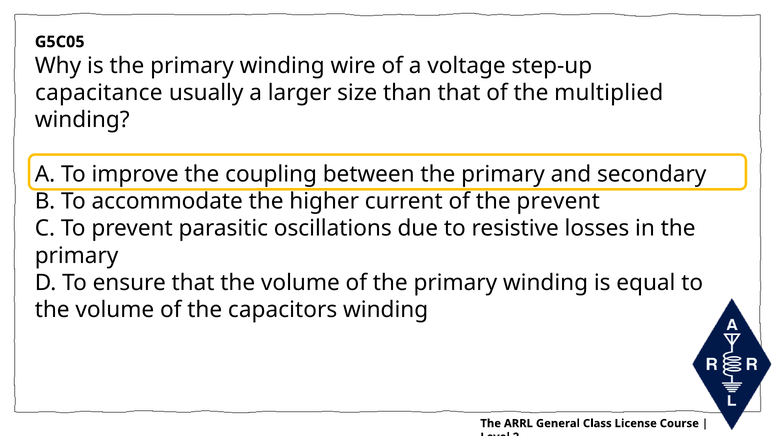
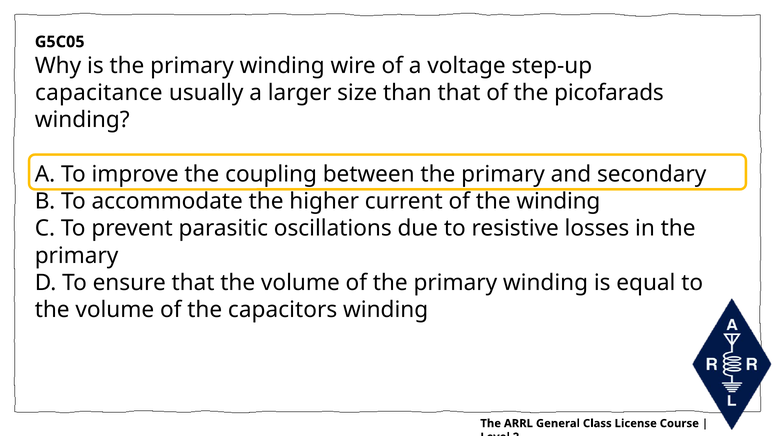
multiplied: multiplied -> picofarads
the prevent: prevent -> winding
